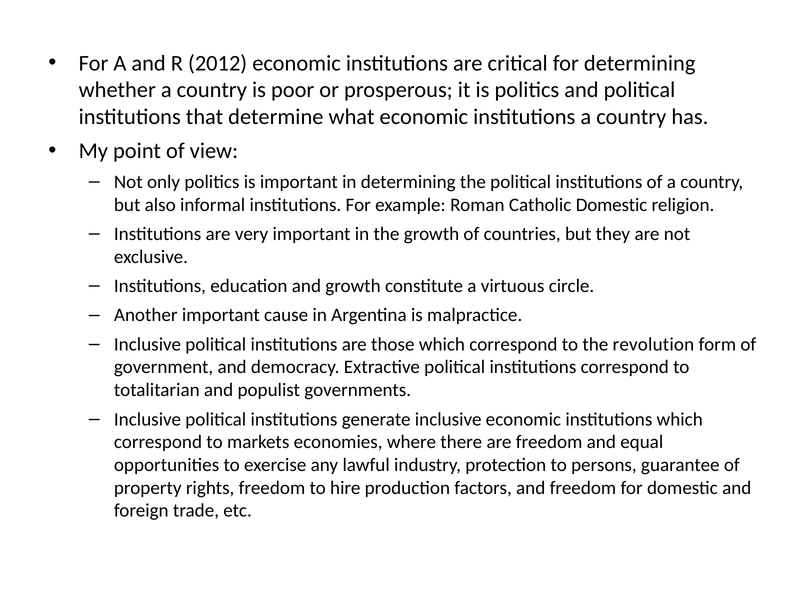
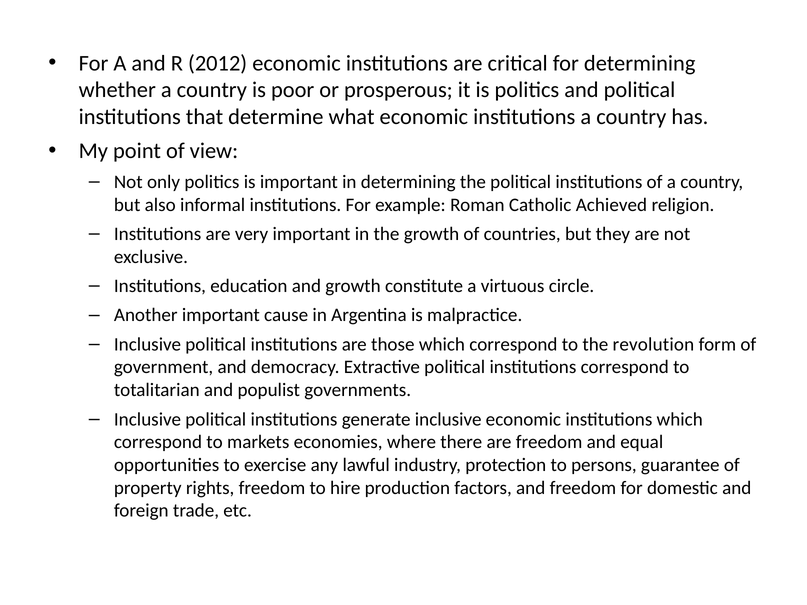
Catholic Domestic: Domestic -> Achieved
